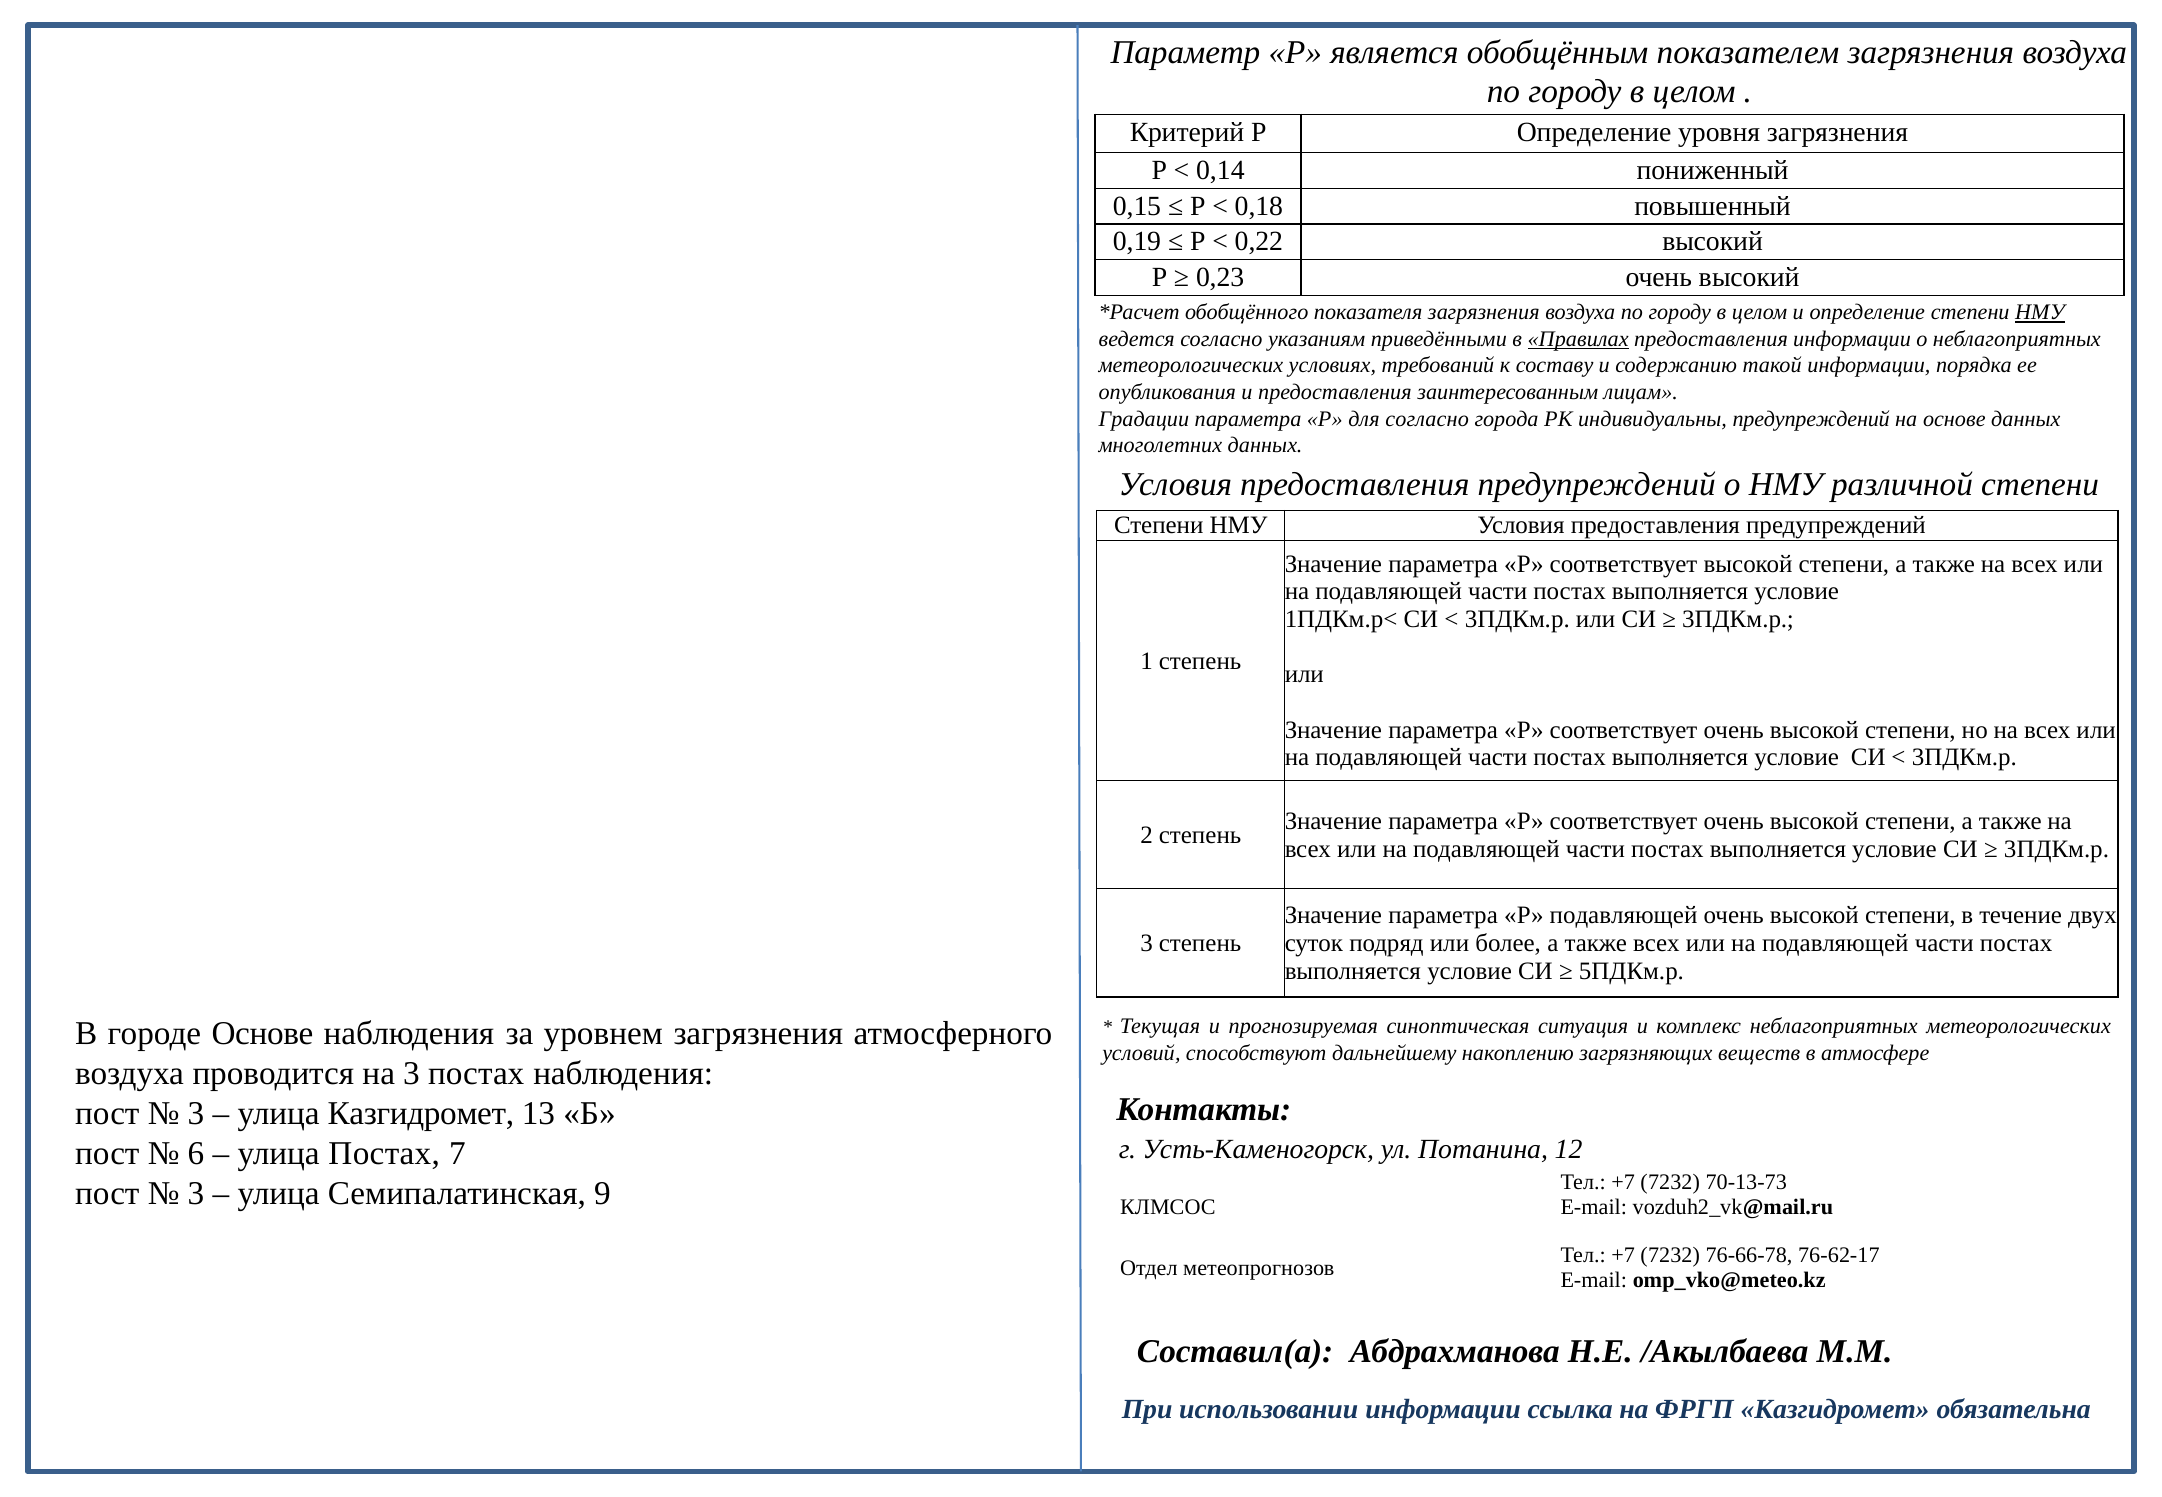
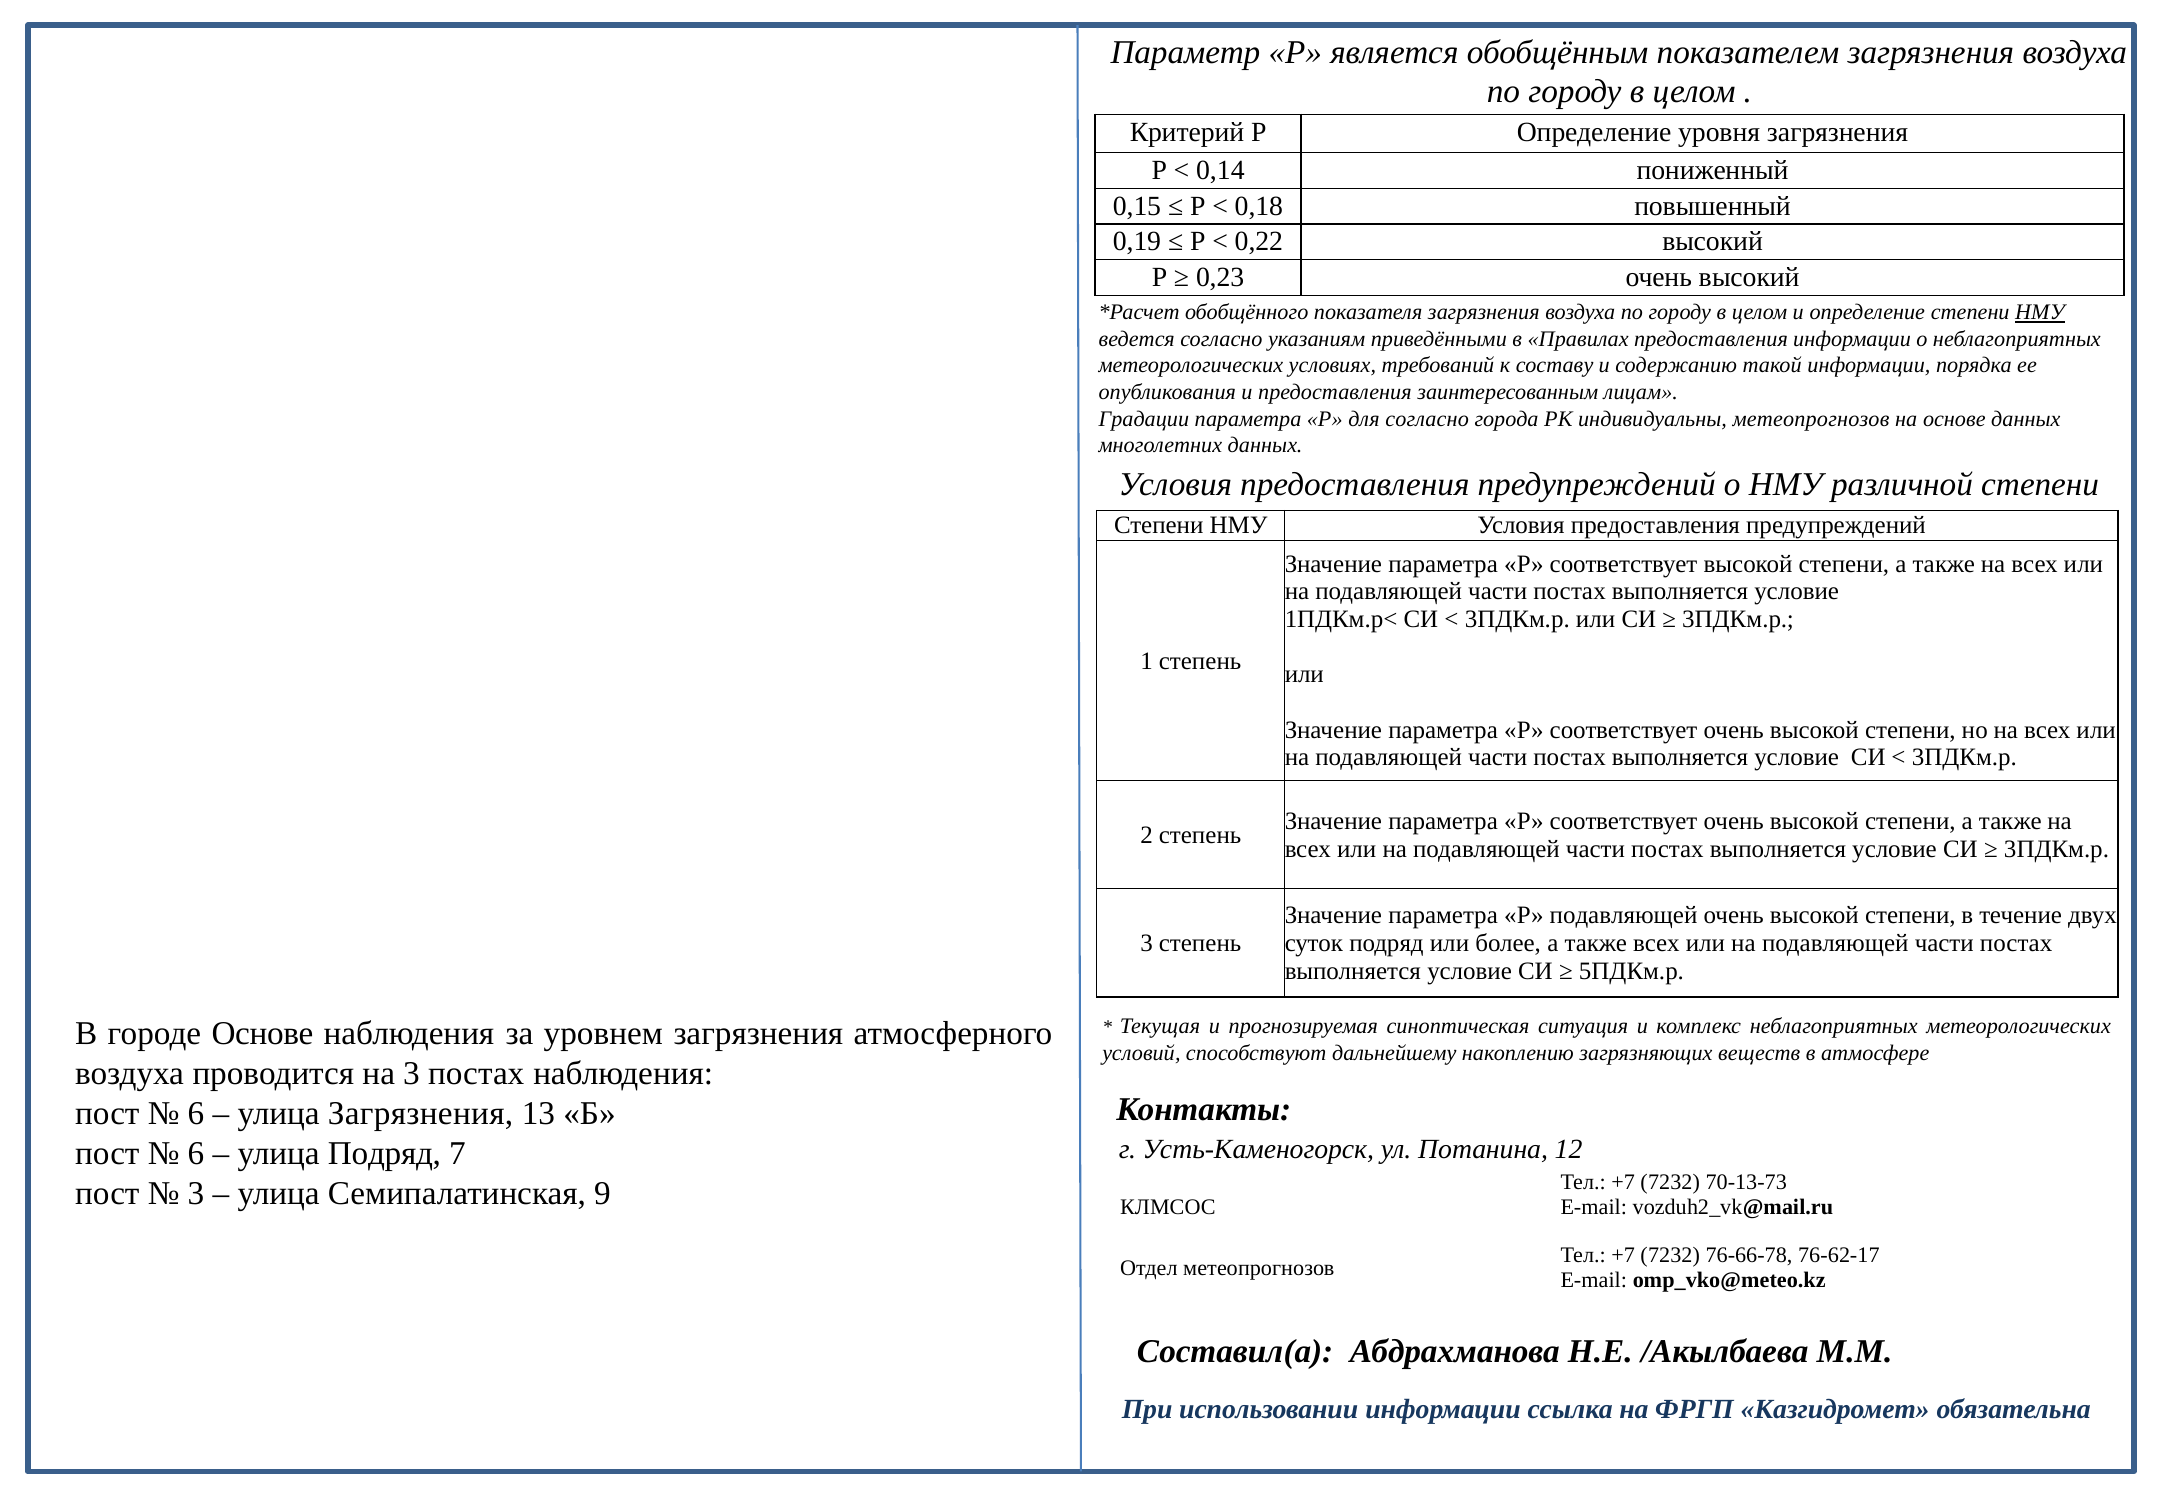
Правилах underline: present -> none
индивидуальны предупреждений: предупреждений -> метеопрогнозов
3 at (196, 1113): 3 -> 6
улица Казгидромет: Казгидромет -> Загрязнения
улица Постах: Постах -> Подряд
